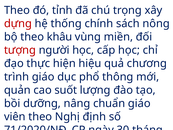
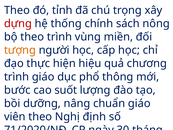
theo khâu: khâu -> trình
tượng colour: red -> orange
quản: quản -> bước
